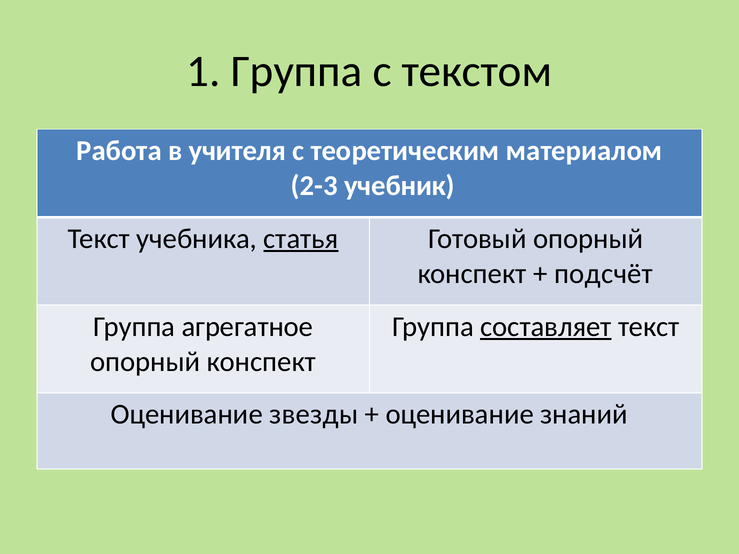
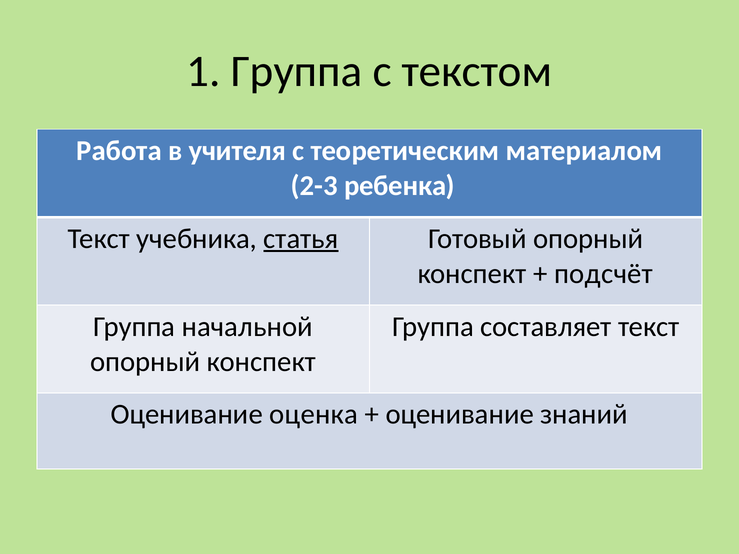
учебник: учебник -> ребенка
агрегатное: агрегатное -> начальной
составляет underline: present -> none
звезды: звезды -> оценка
